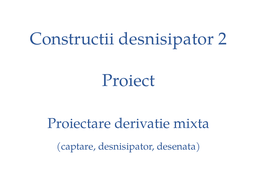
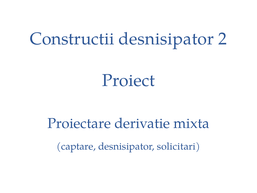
desenata: desenata -> solicitari
